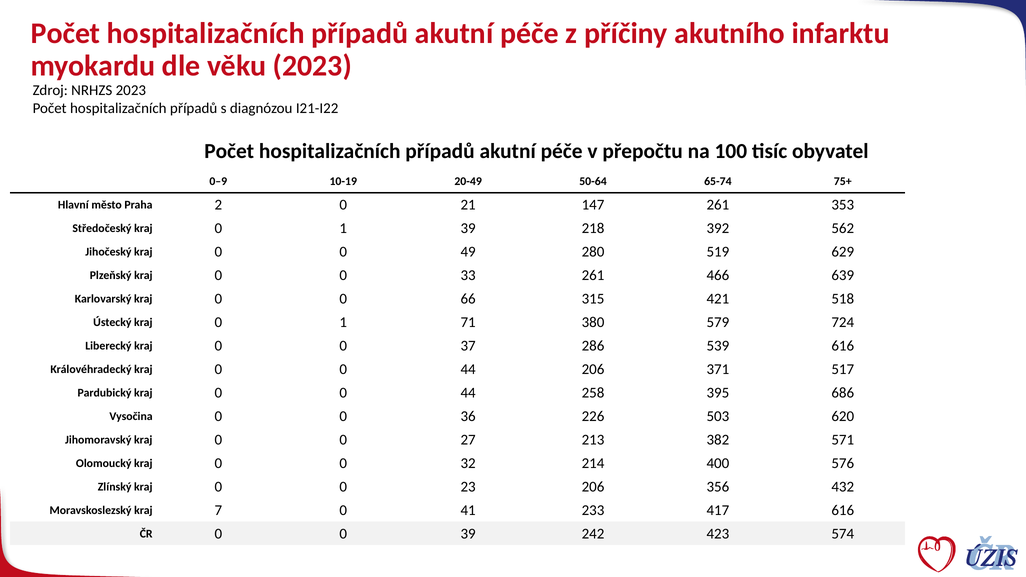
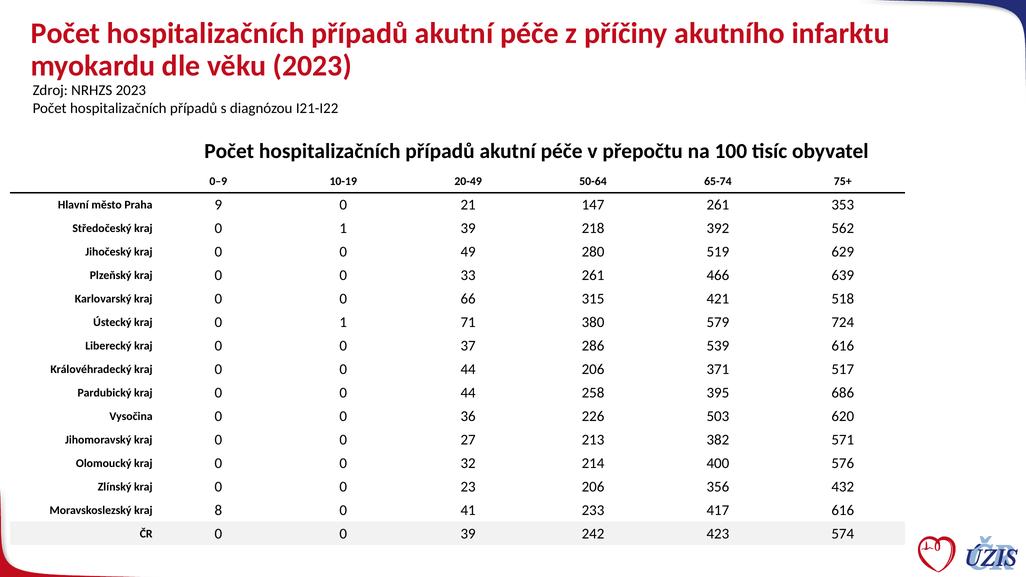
2: 2 -> 9
7: 7 -> 8
